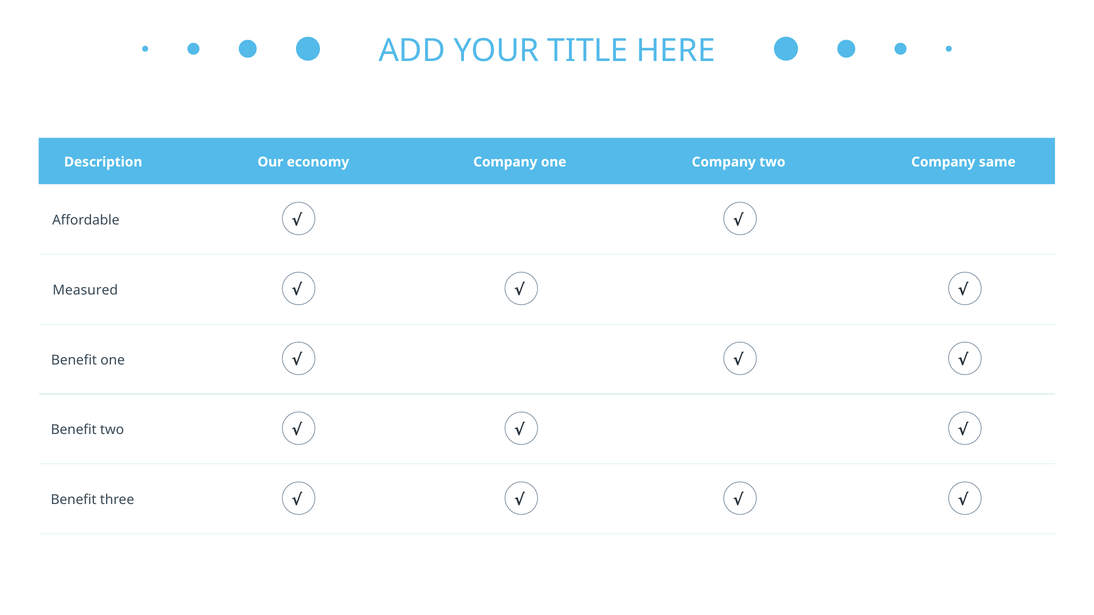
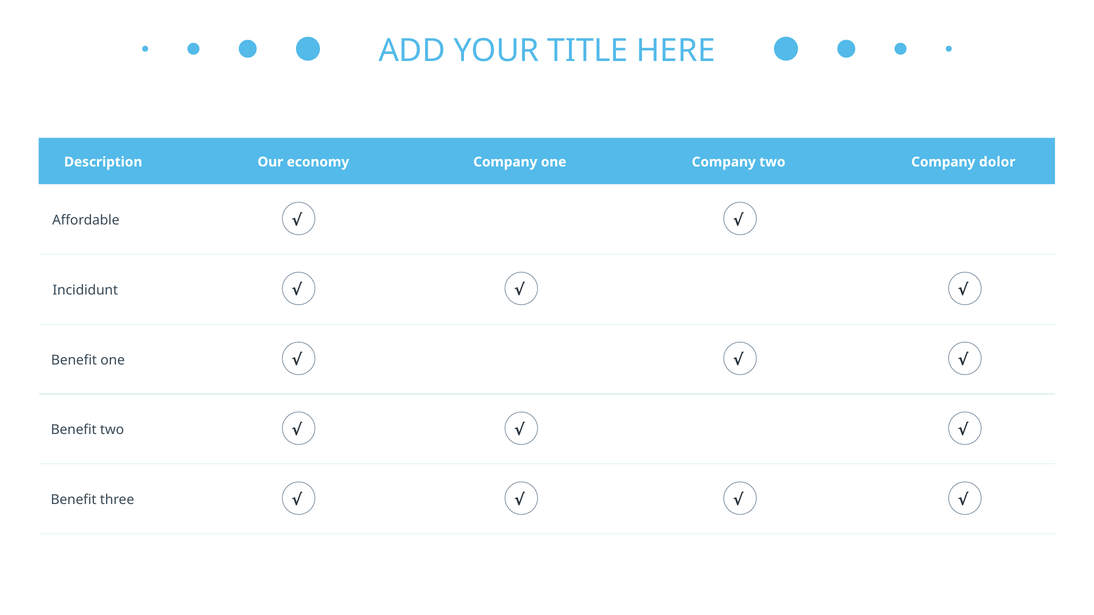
same: same -> dolor
Measured: Measured -> Incididunt
